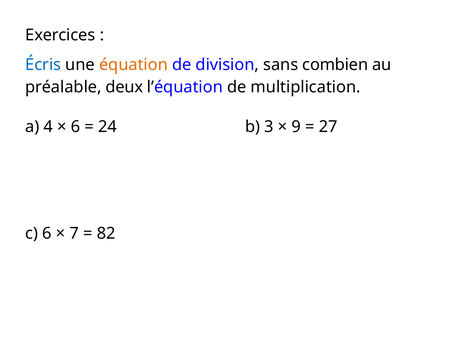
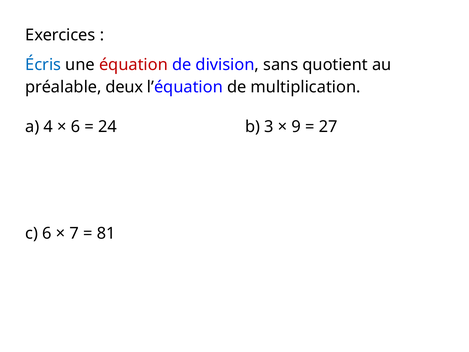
équation colour: orange -> red
combien: combien -> quotient
82: 82 -> 81
